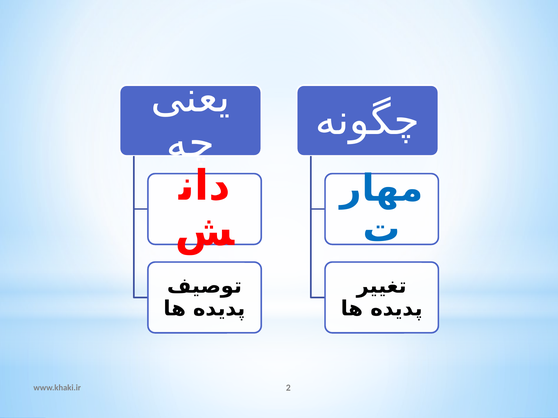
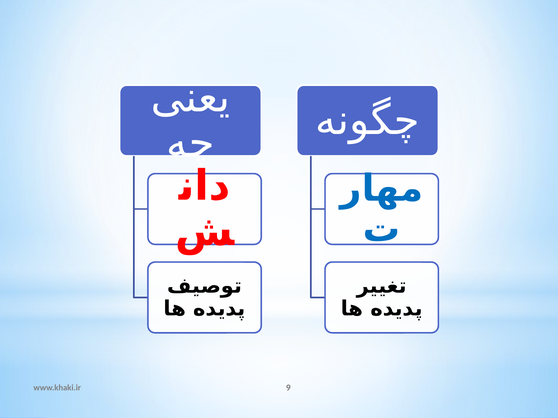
2: 2 -> 9
